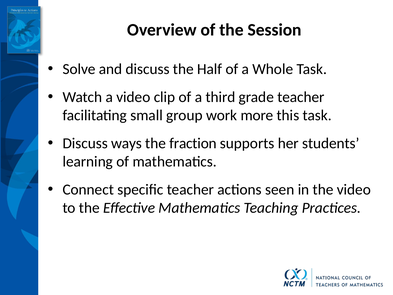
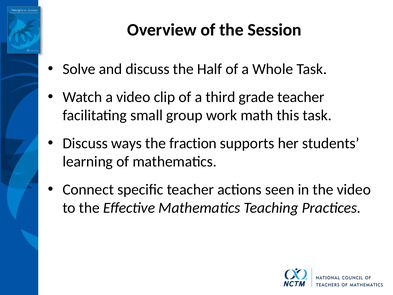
more: more -> math
